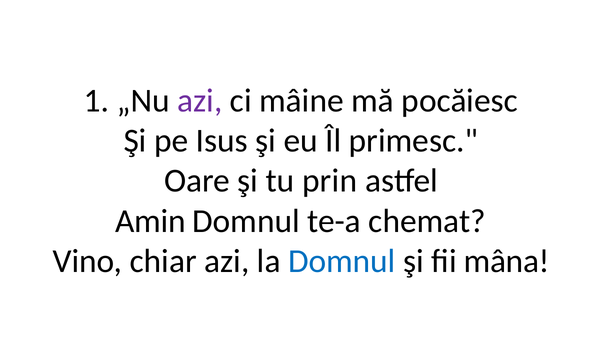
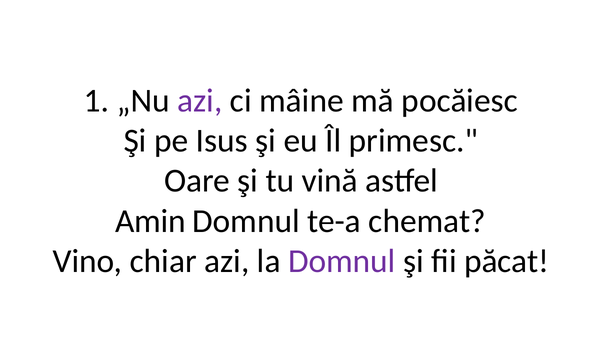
prin: prin -> vină
Domnul at (342, 261) colour: blue -> purple
mâna: mâna -> păcat
